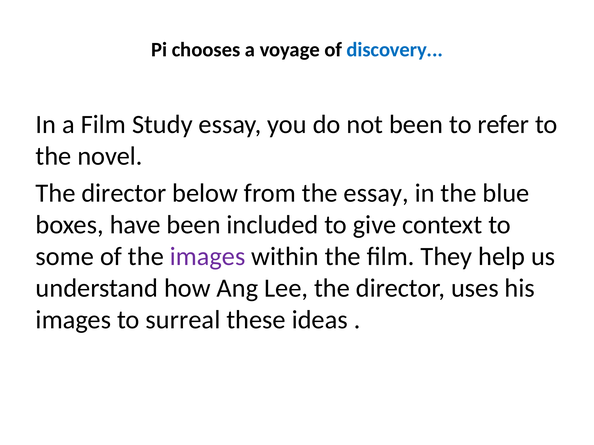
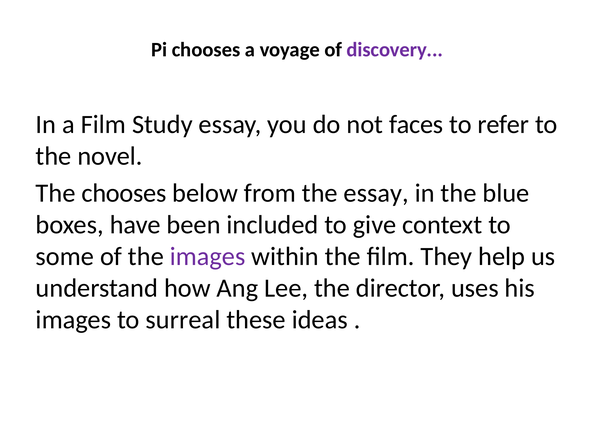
discovery colour: blue -> purple
not been: been -> faces
director at (124, 193): director -> chooses
